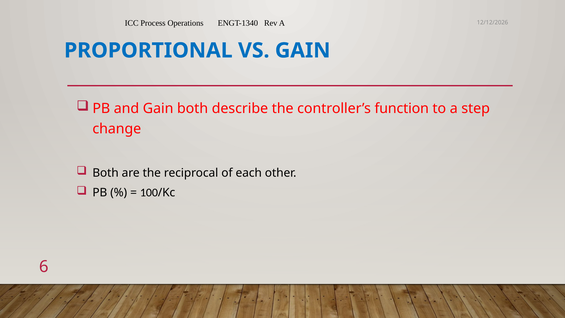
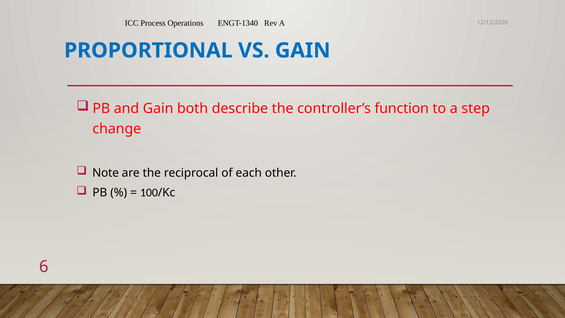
Both at (106, 173): Both -> Note
